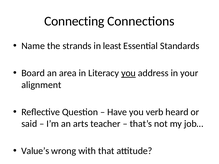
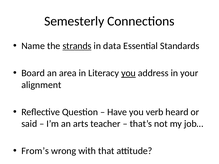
Connecting: Connecting -> Semesterly
strands underline: none -> present
least: least -> data
Value’s: Value’s -> From’s
